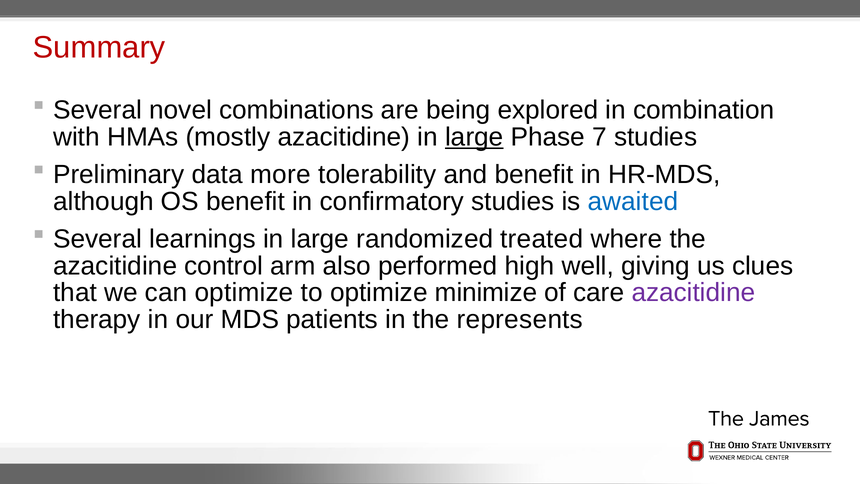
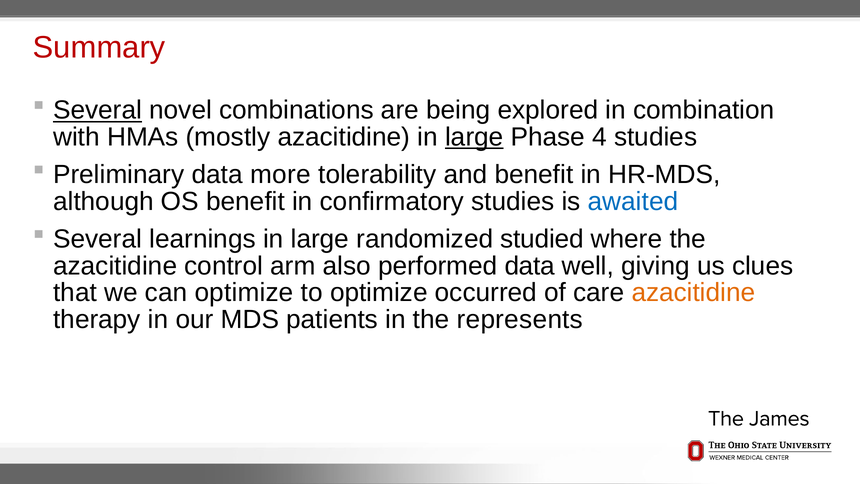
Several at (98, 110) underline: none -> present
7: 7 -> 4
treated: treated -> studied
performed high: high -> data
minimize: minimize -> occurred
azacitidine at (693, 293) colour: purple -> orange
